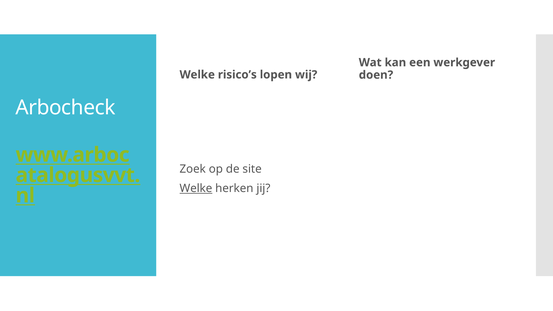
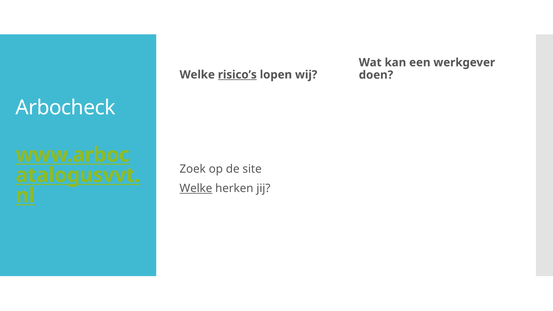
risico’s underline: none -> present
